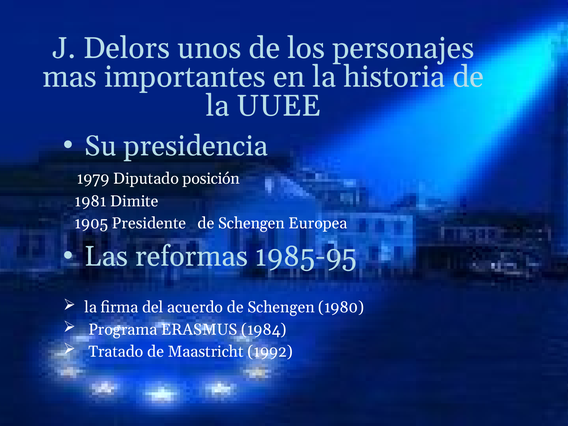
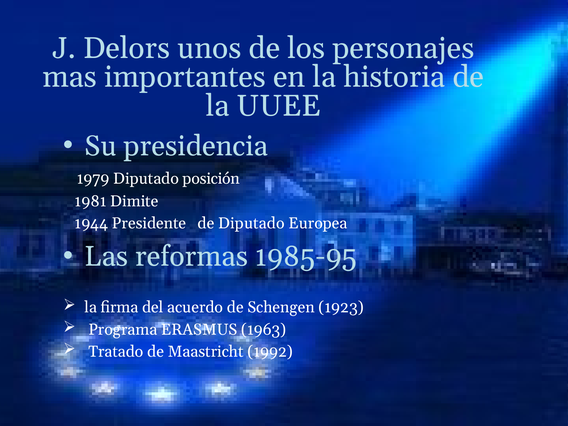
1905: 1905 -> 1944
Presidente de Schengen: Schengen -> Diputado
1980: 1980 -> 1923
1984: 1984 -> 1963
